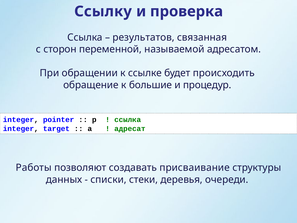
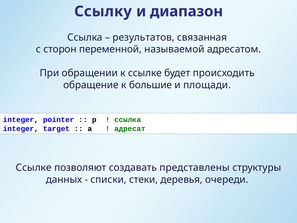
проверка: проверка -> диапазон
процедур: процедур -> площади
Работы at (34, 168): Работы -> Ссылке
присваивание: присваивание -> представлены
